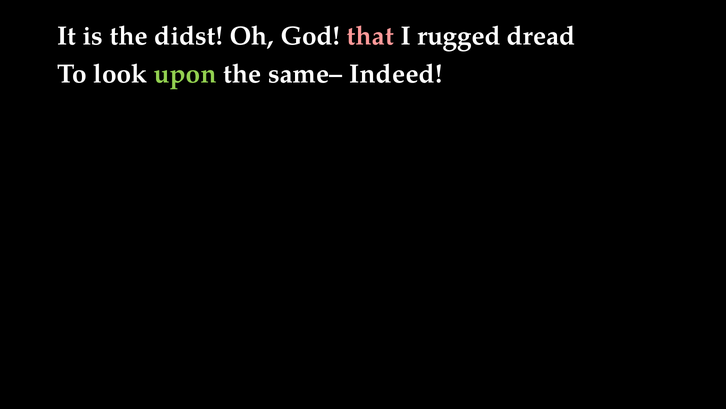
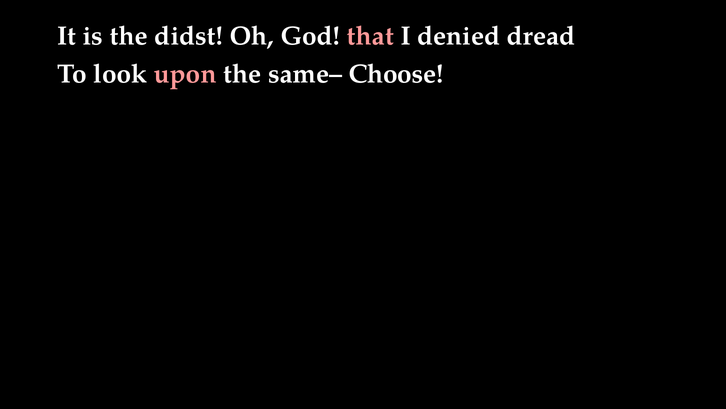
rugged: rugged -> denied
upon colour: light green -> pink
Indeed: Indeed -> Choose
